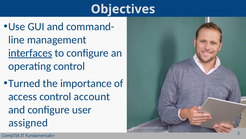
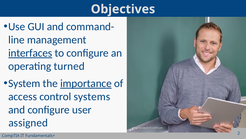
operating control: control -> turned
Turned: Turned -> System
importance underline: none -> present
account: account -> systems
